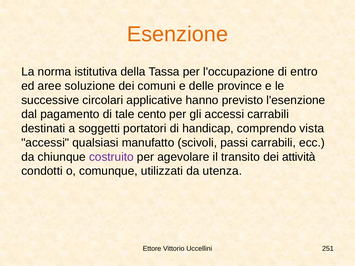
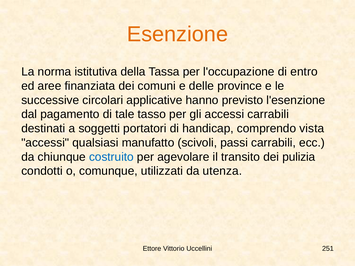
soluzione: soluzione -> finanziata
cento: cento -> tasso
costruito colour: purple -> blue
attività: attività -> pulizia
